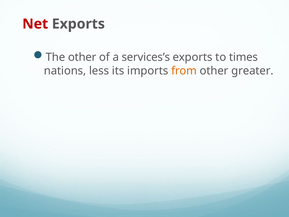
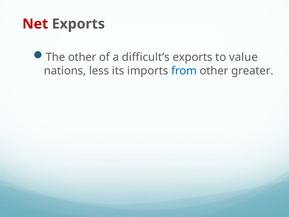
services’s: services’s -> difficult’s
times: times -> value
from colour: orange -> blue
